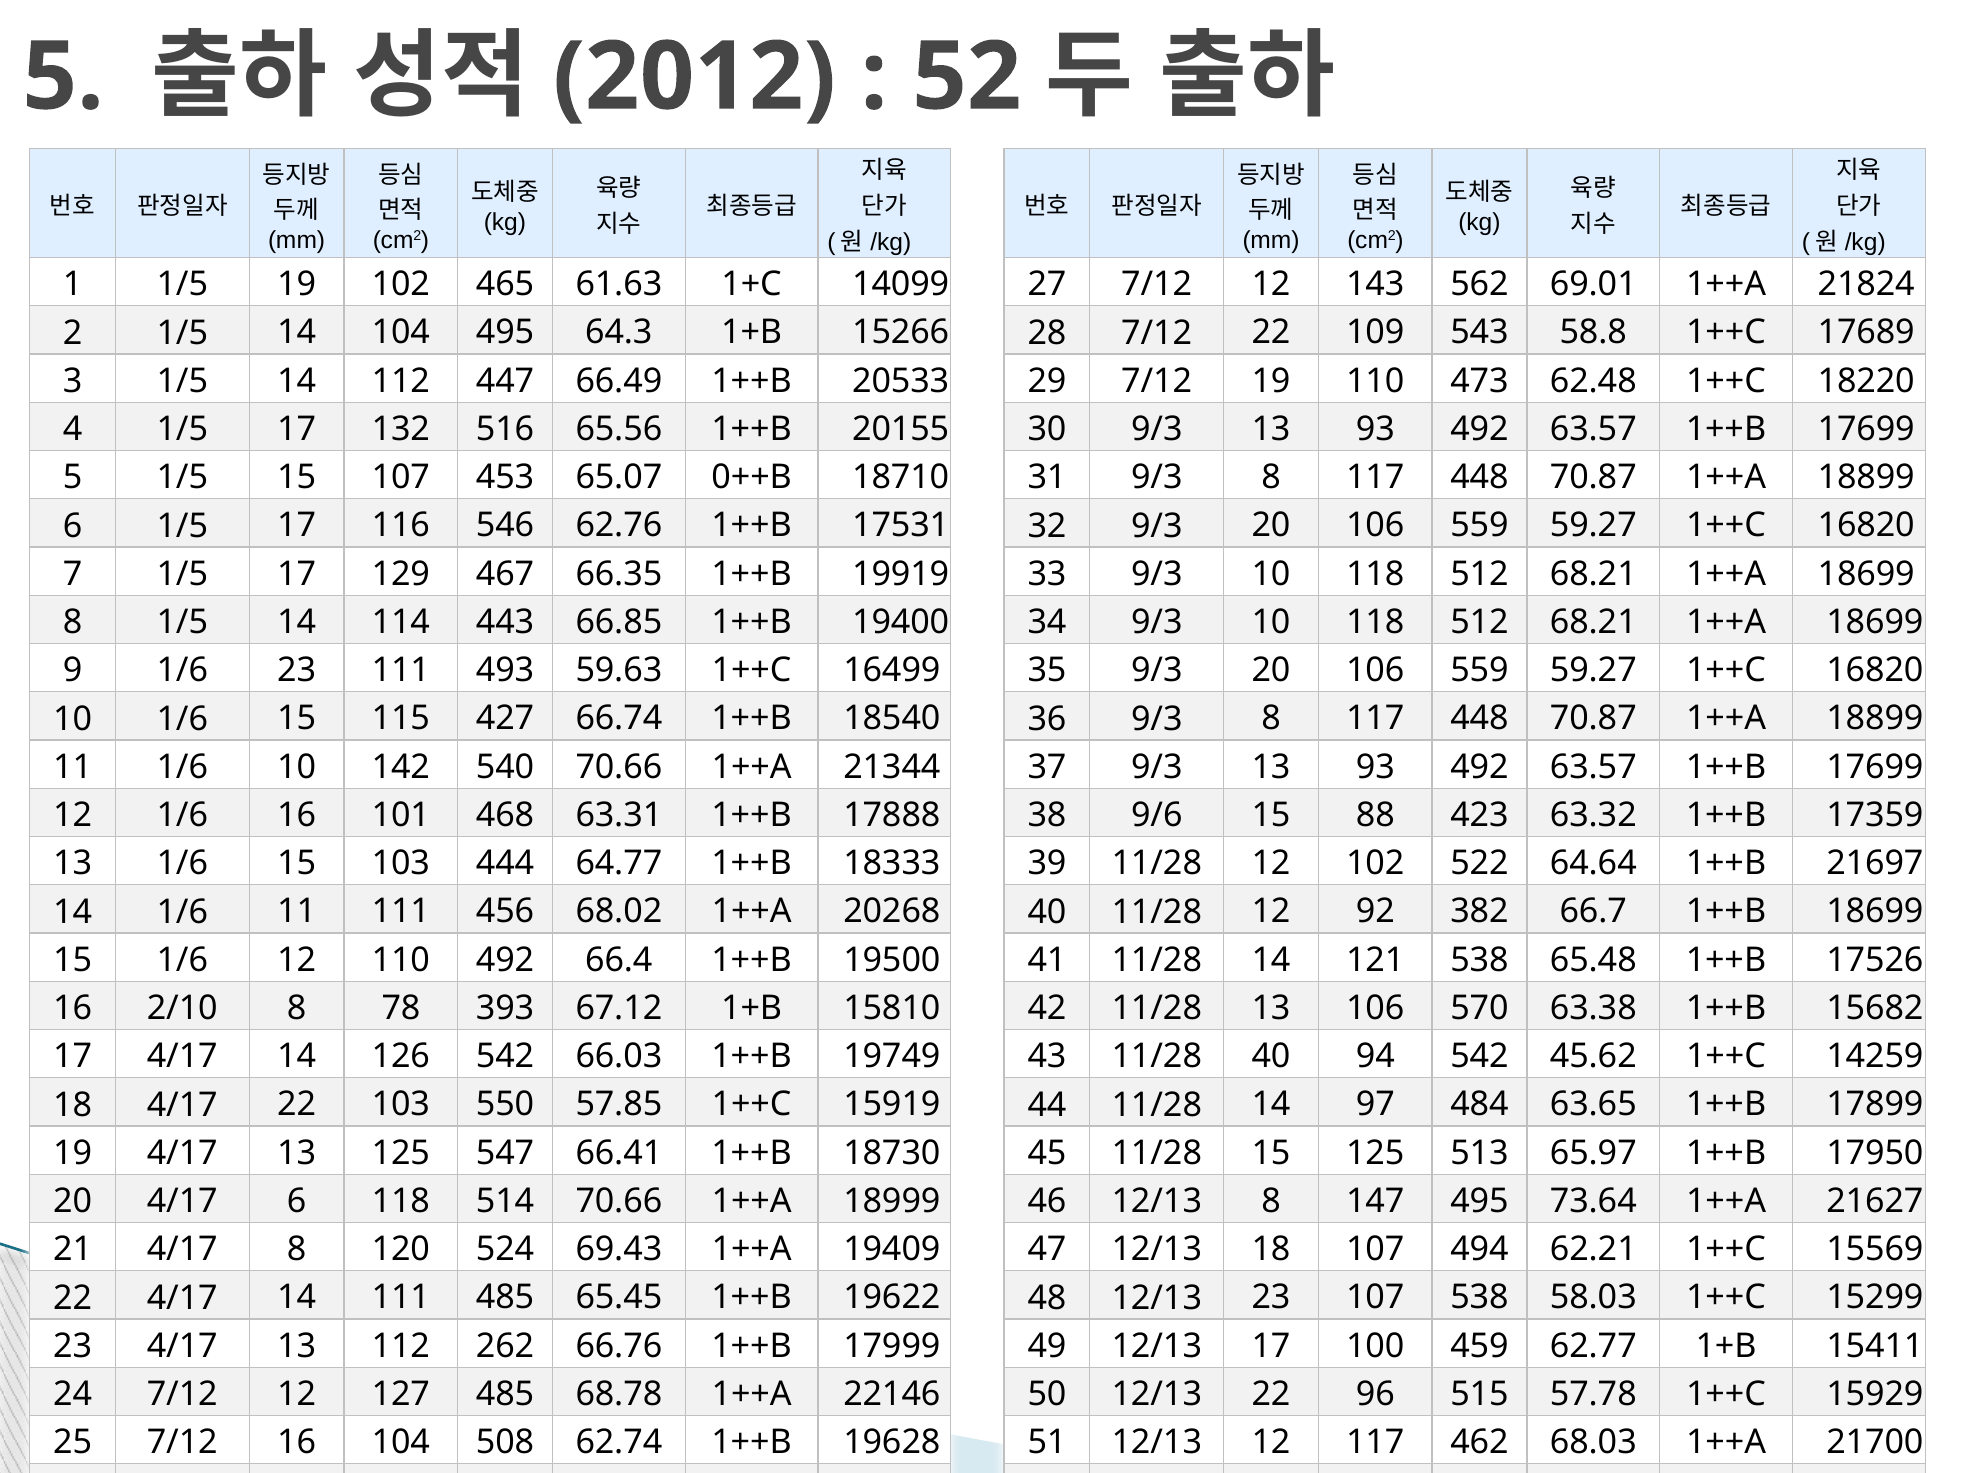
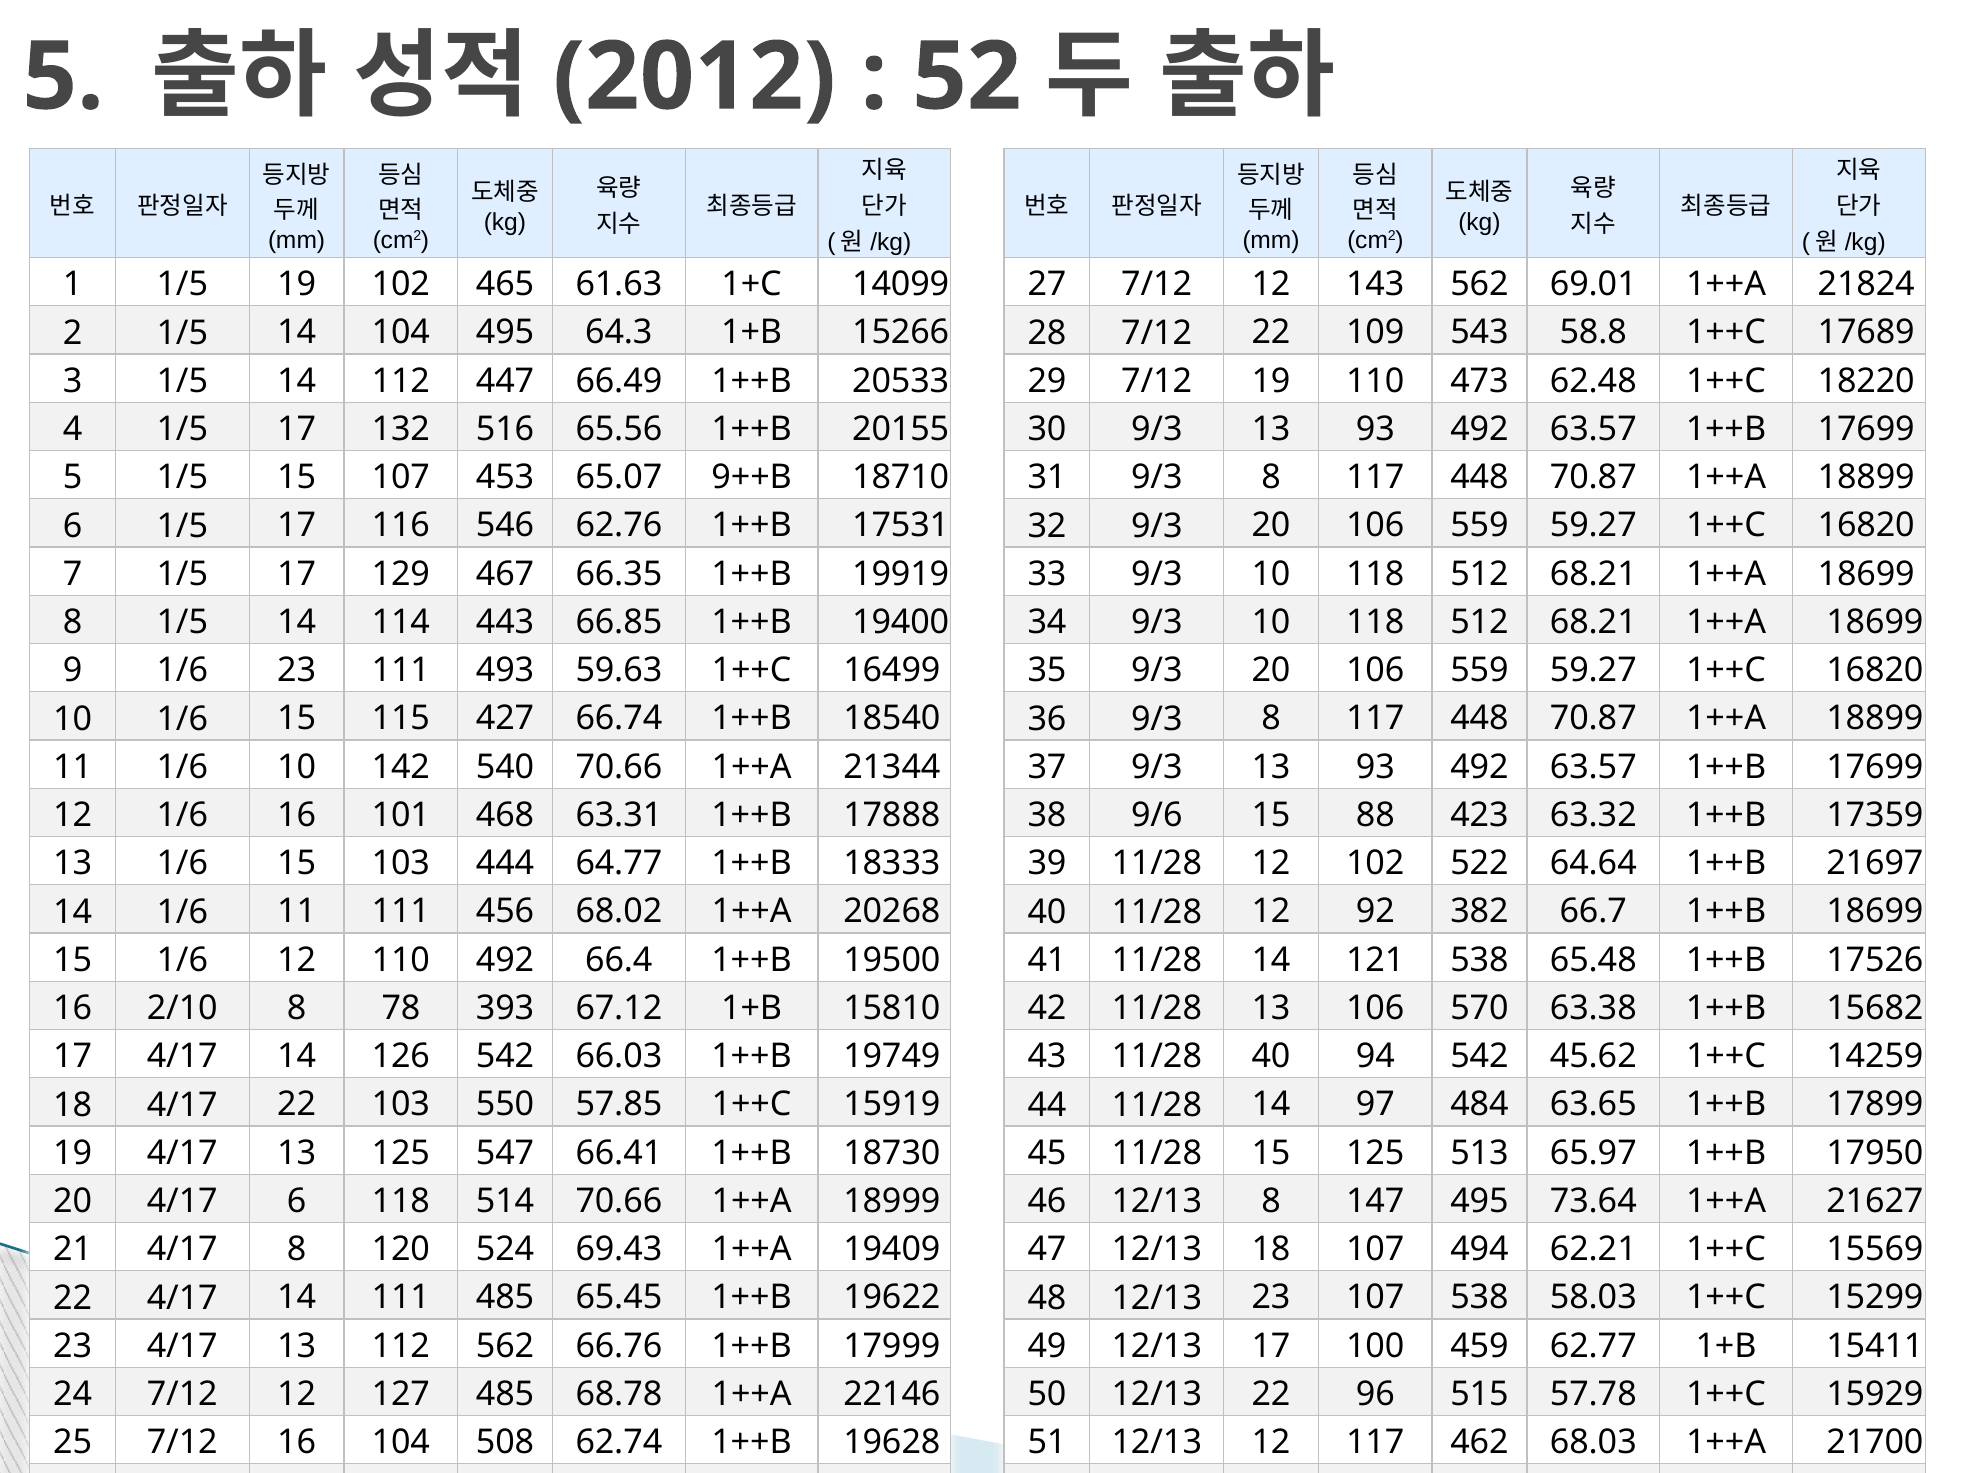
0++B: 0++B -> 9++B
112 262: 262 -> 562
